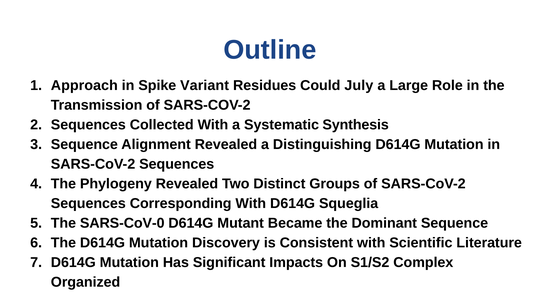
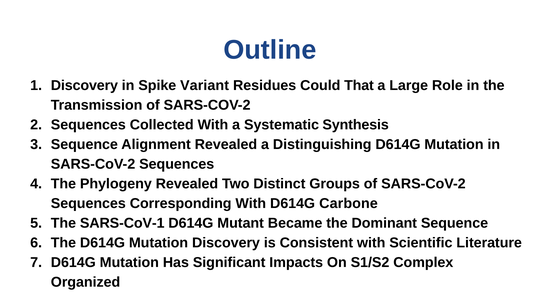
Approach at (84, 86): Approach -> Discovery
July: July -> That
Squeglia: Squeglia -> Carbone
SARS-CoV-0: SARS-CoV-0 -> SARS-CoV-1
